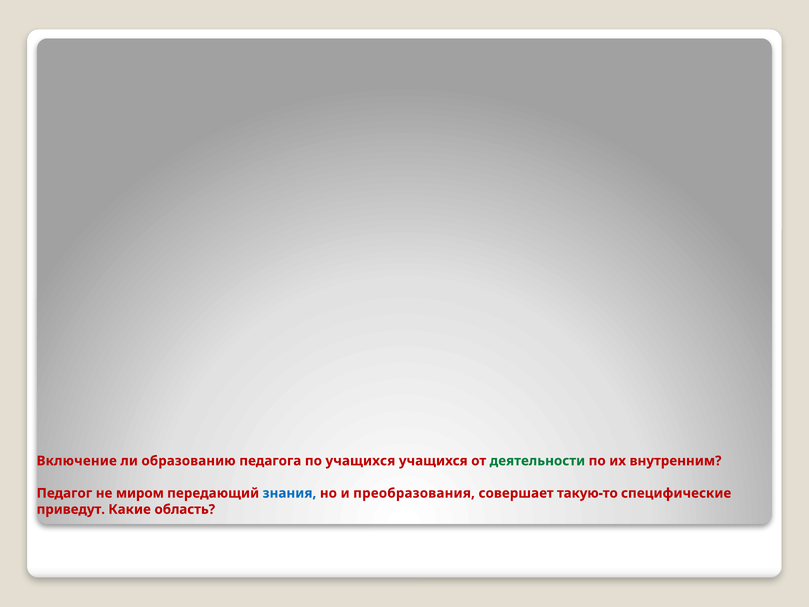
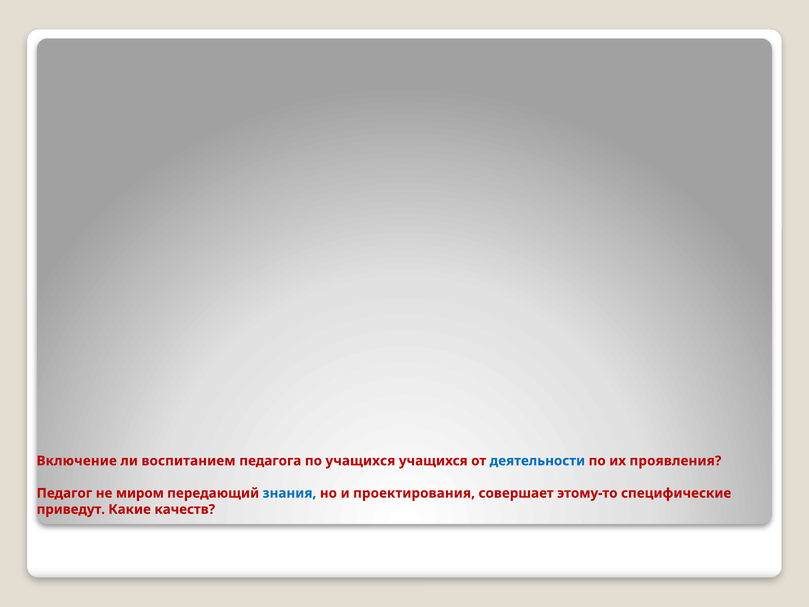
образованию: образованию -> воспитанием
деятельности colour: green -> blue
внутренним: внутренним -> проявления
преобразования: преобразования -> проектирования
такую-то: такую-то -> этому-то
область: область -> качеств
